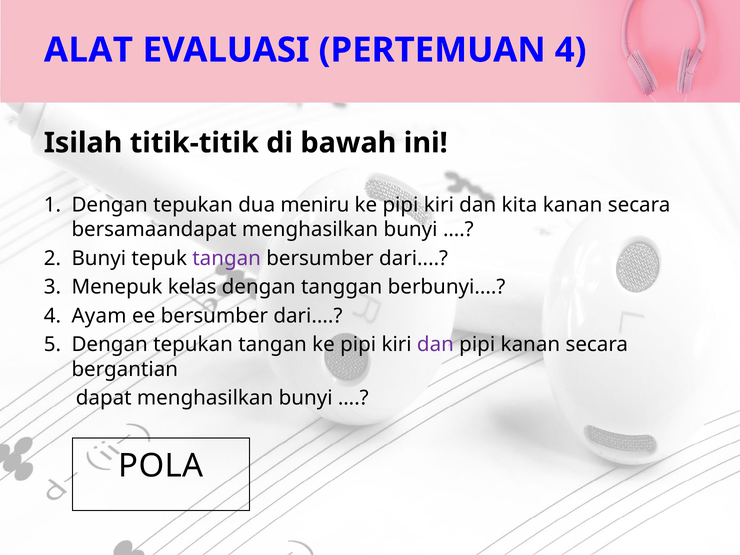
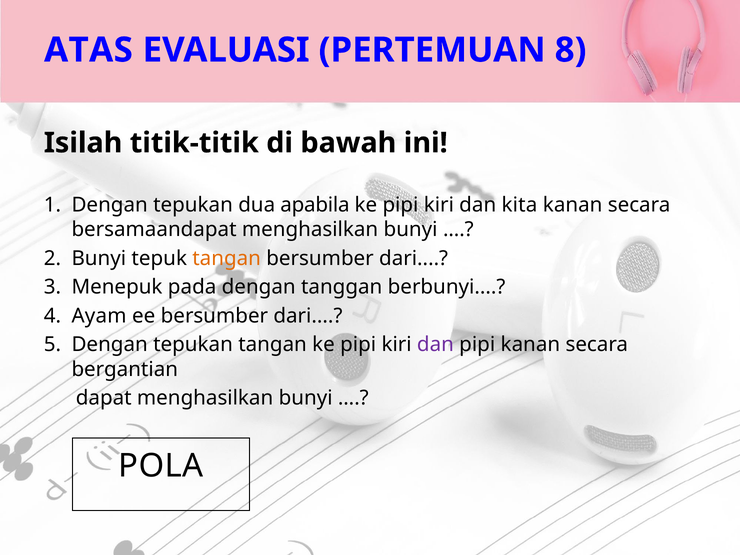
ALAT: ALAT -> ATAS
PERTEMUAN 4: 4 -> 8
meniru: meniru -> apabila
tangan at (227, 258) colour: purple -> orange
kelas: kelas -> pada
